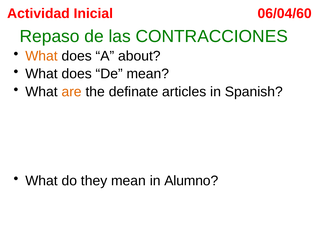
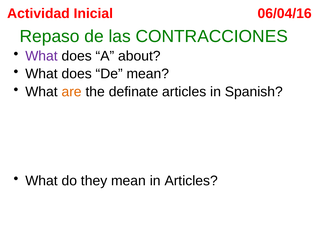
06/04/60: 06/04/60 -> 06/04/16
What at (42, 56) colour: orange -> purple
in Alumno: Alumno -> Articles
